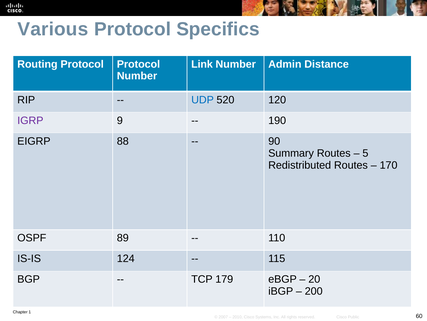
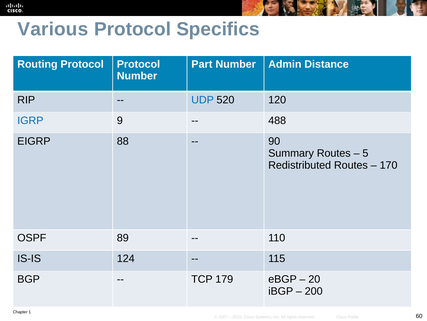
Link: Link -> Part
IGRP colour: purple -> blue
190: 190 -> 488
